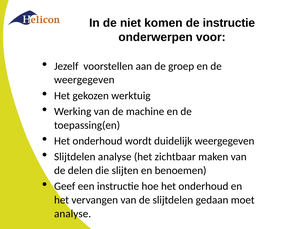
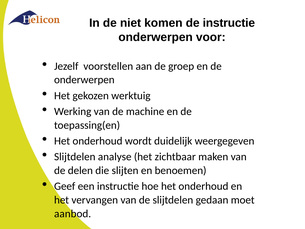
weergegeven at (84, 80): weergegeven -> onderwerpen
analyse at (73, 213): analyse -> aanbod
